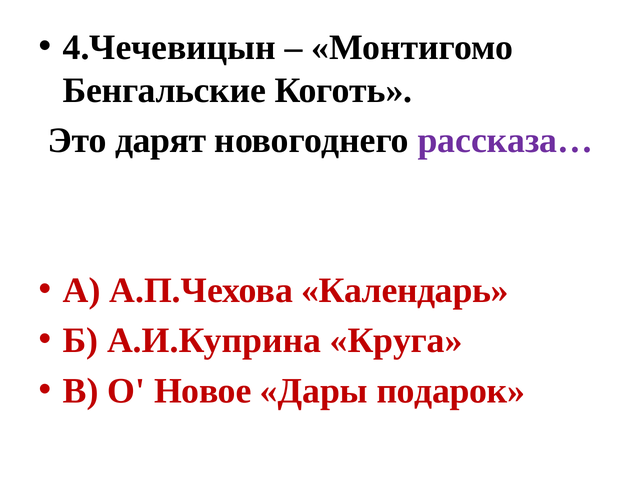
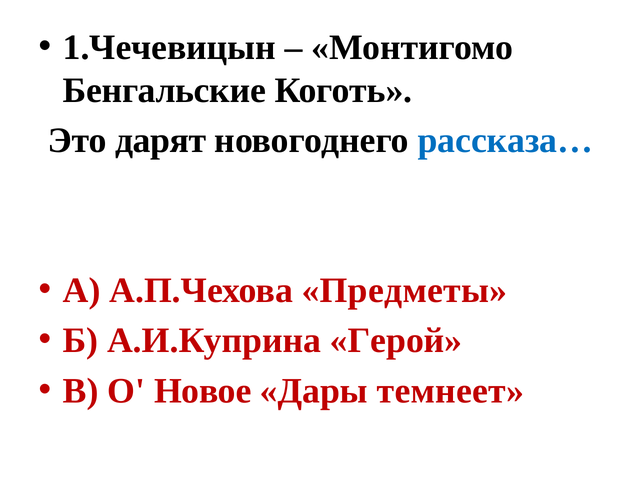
4.Чечевицын: 4.Чечевицын -> 1.Чечевицын
рассказа… colour: purple -> blue
Календарь: Календарь -> Предметы
Круга: Круга -> Герой
подарок: подарок -> темнеет
